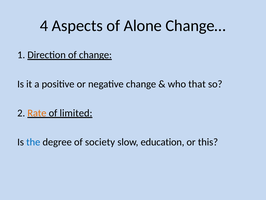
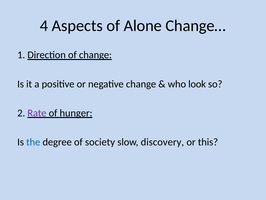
that: that -> look
Rate colour: orange -> purple
limited: limited -> hunger
education: education -> discovery
